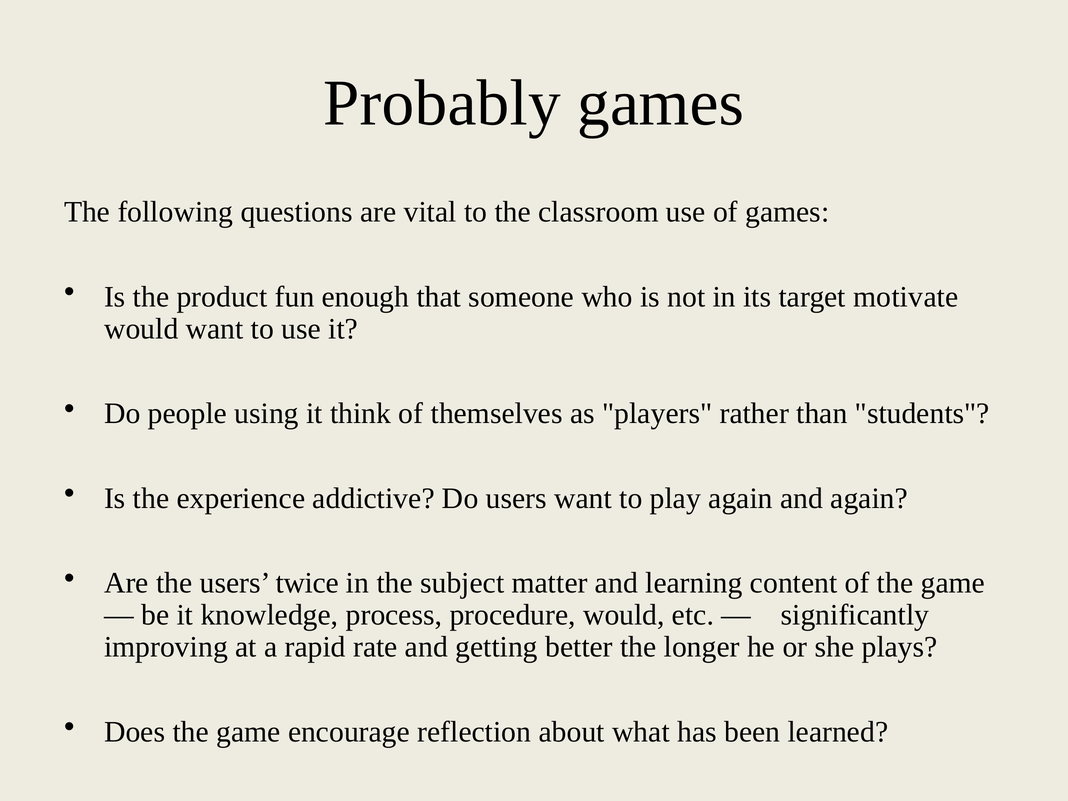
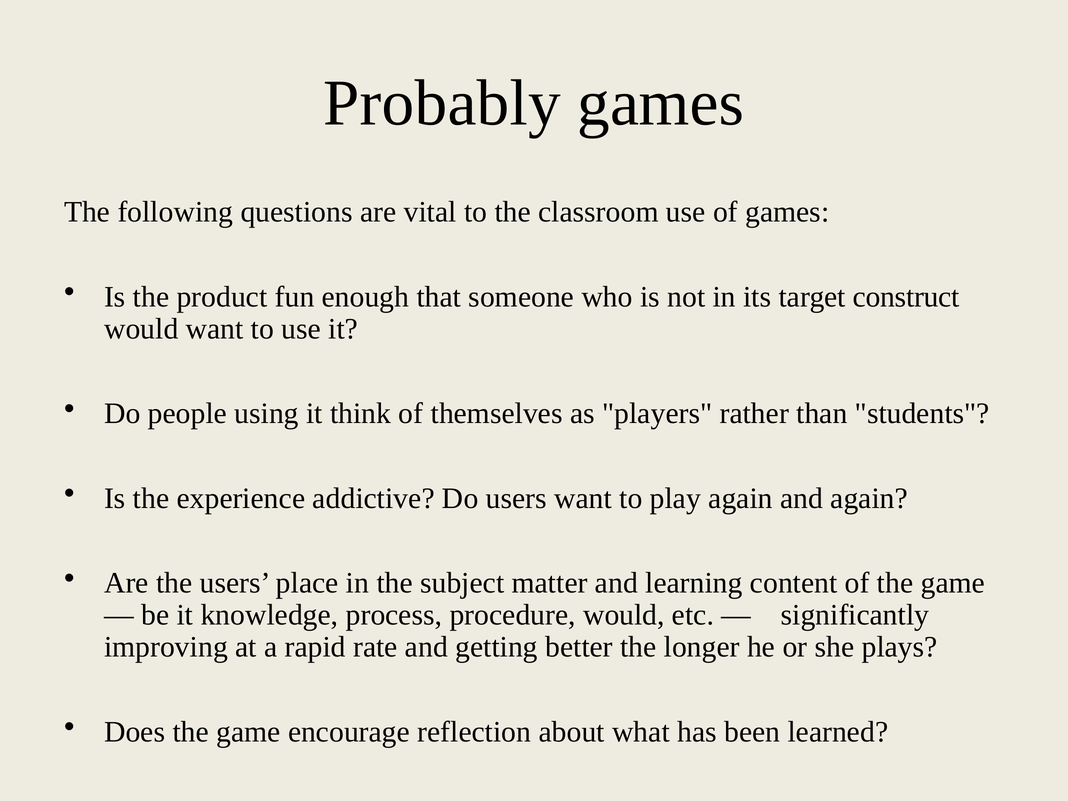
motivate: motivate -> construct
twice: twice -> place
